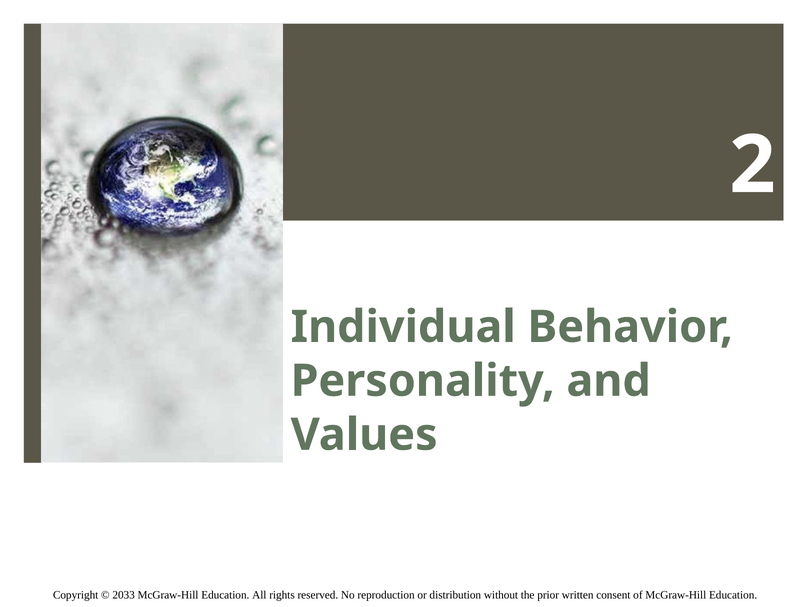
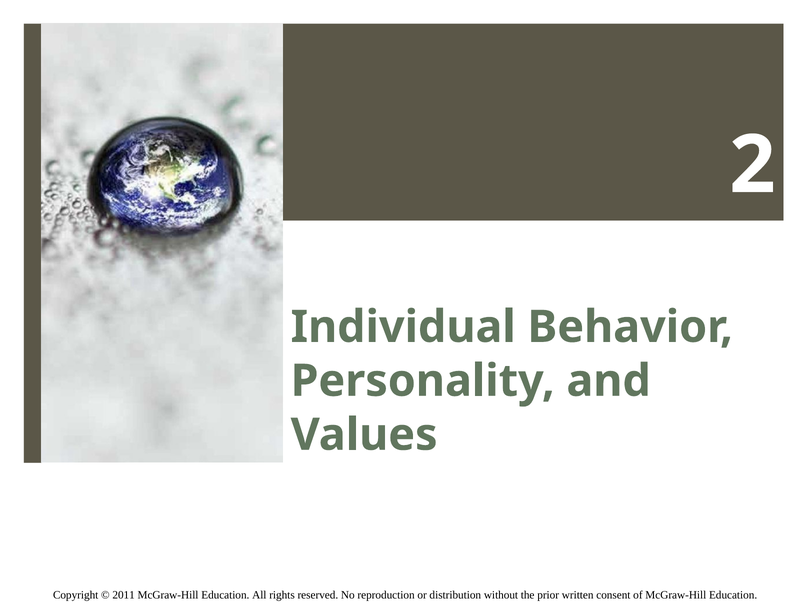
2033: 2033 -> 2011
